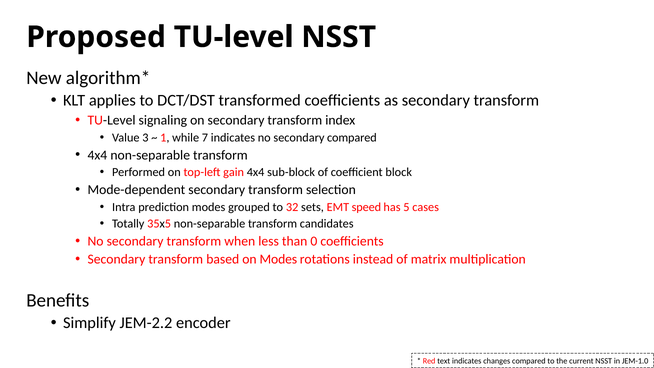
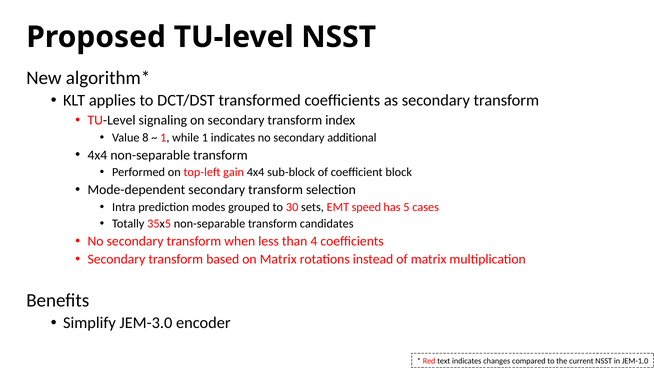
3: 3 -> 8
while 7: 7 -> 1
secondary compared: compared -> additional
32: 32 -> 30
0: 0 -> 4
on Modes: Modes -> Matrix
JEM-2.2: JEM-2.2 -> JEM-3.0
